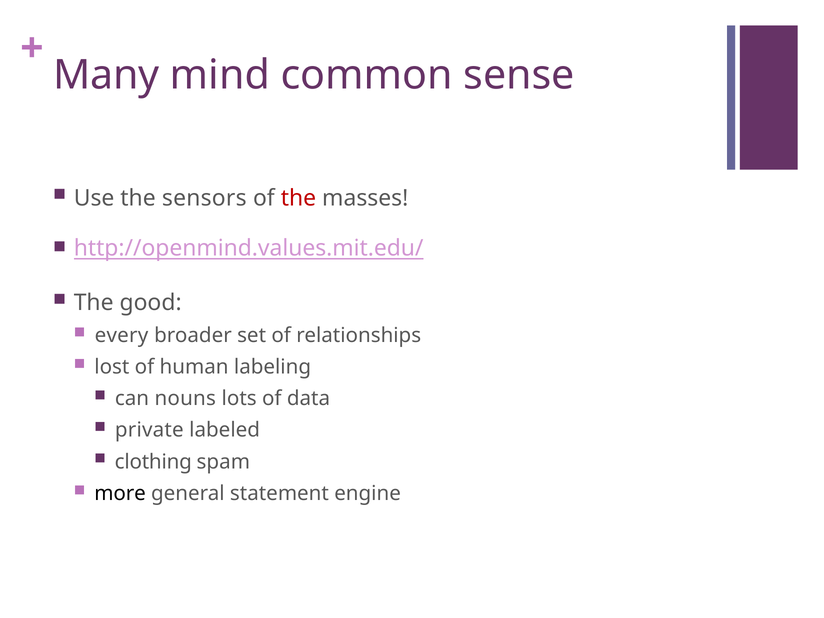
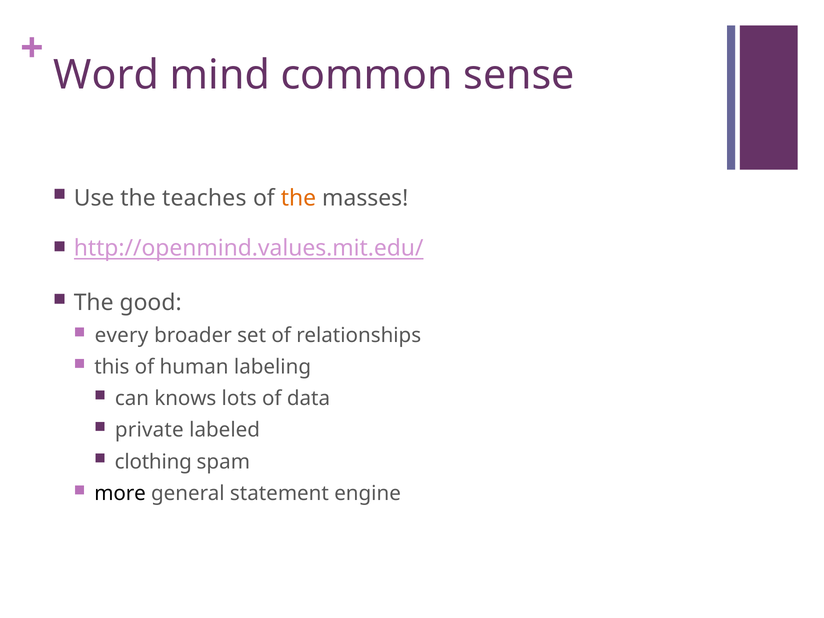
Many: Many -> Word
sensors: sensors -> teaches
the at (298, 198) colour: red -> orange
lost: lost -> this
nouns: nouns -> knows
